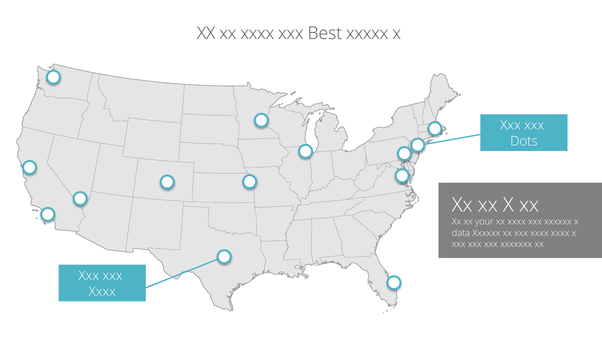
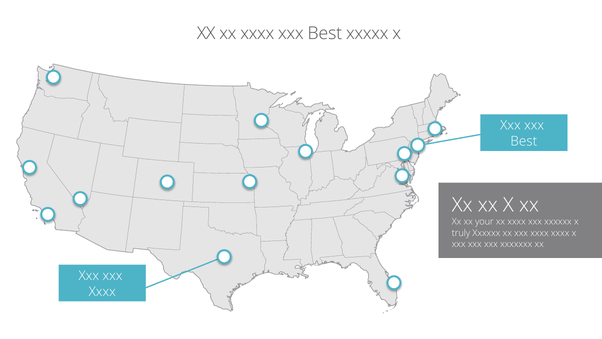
Dots at (524, 141): Dots -> Best
data: data -> truly
